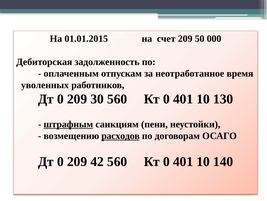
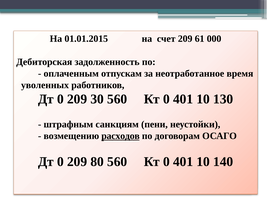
50: 50 -> 61
штрафным underline: present -> none
42: 42 -> 80
